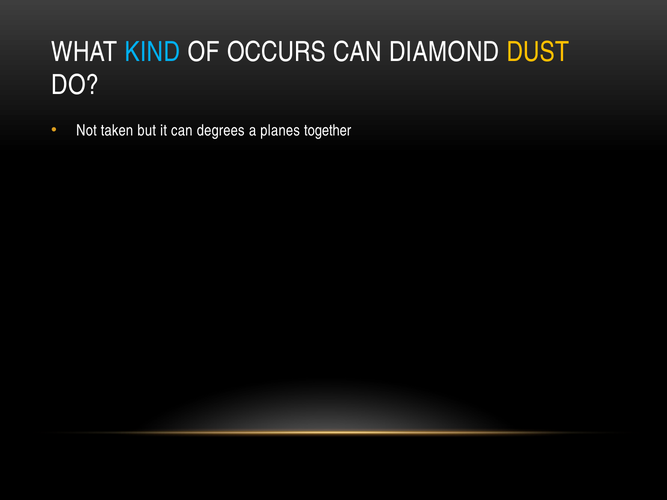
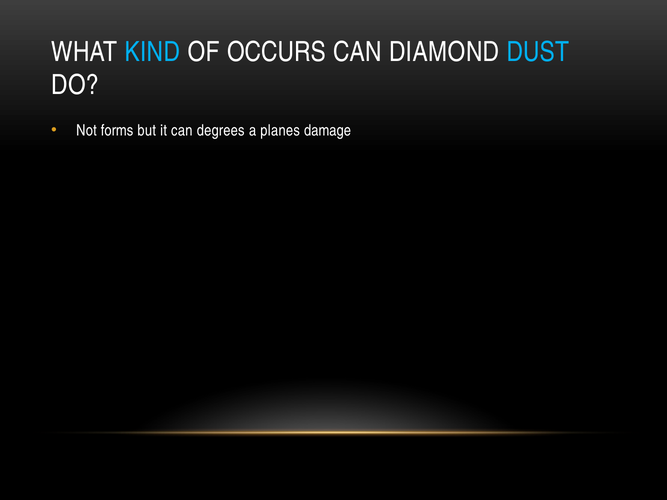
DUST colour: yellow -> light blue
taken: taken -> forms
together: together -> damage
